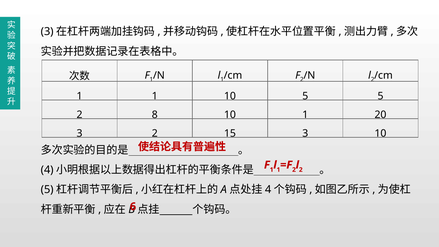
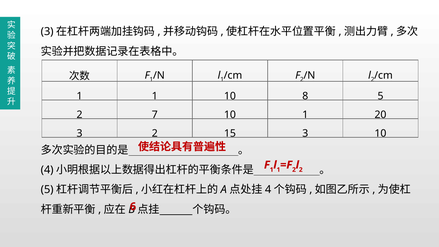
10 5: 5 -> 8
8: 8 -> 7
